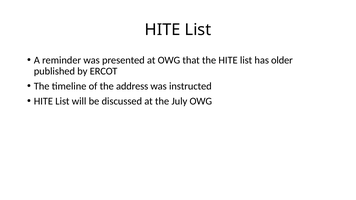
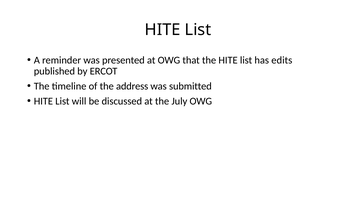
older: older -> edits
instructed: instructed -> submitted
